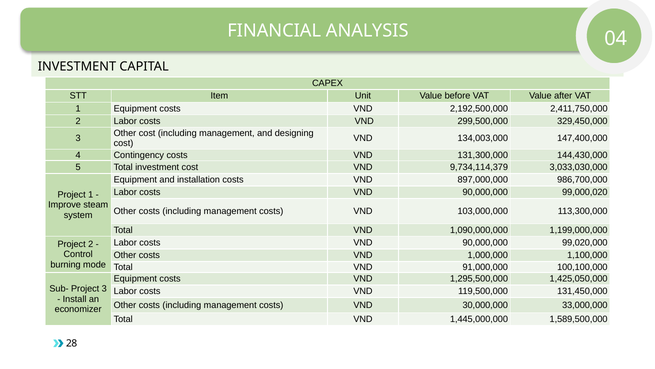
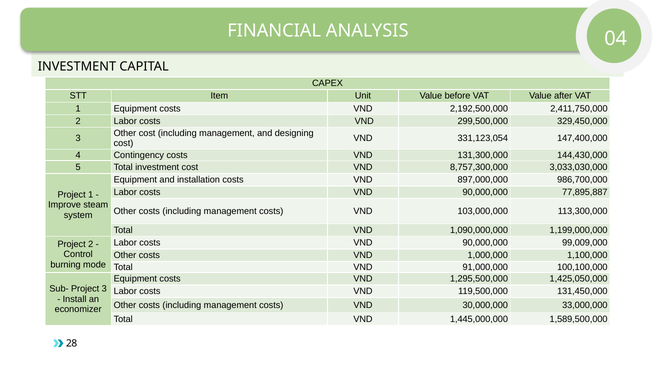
134,003,000: 134,003,000 -> 331,123,054
9,734,114,379: 9,734,114,379 -> 8,757,300,000
99,000,020: 99,000,020 -> 77,895,887
99,020,000: 99,020,000 -> 99,009,000
